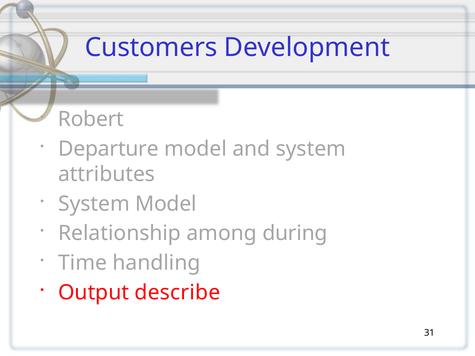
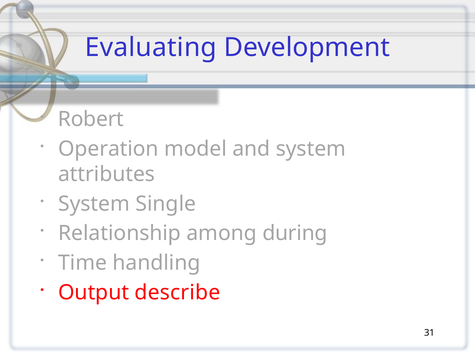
Customers: Customers -> Evaluating
Departure: Departure -> Operation
System Model: Model -> Single
